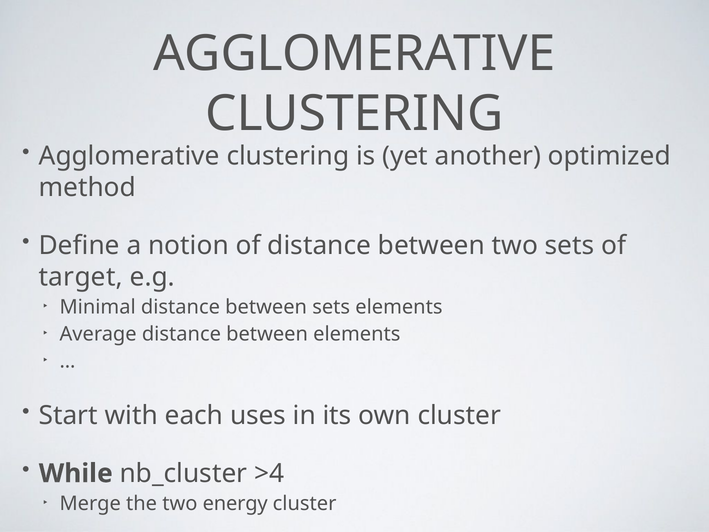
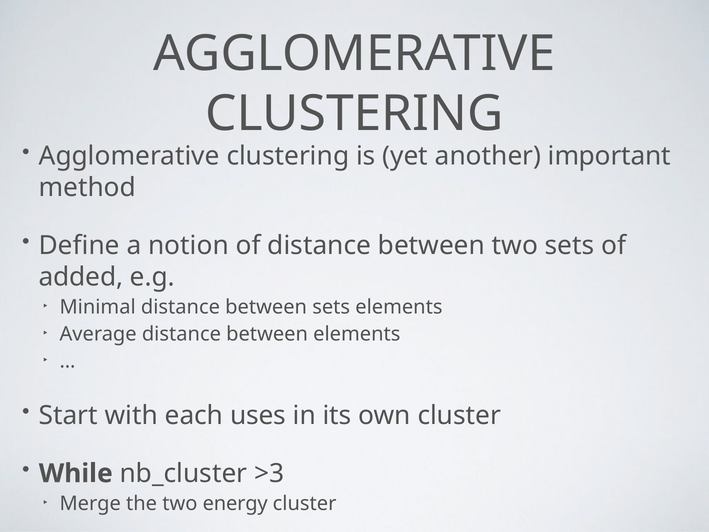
optimized: optimized -> important
target: target -> added
>4: >4 -> >3
